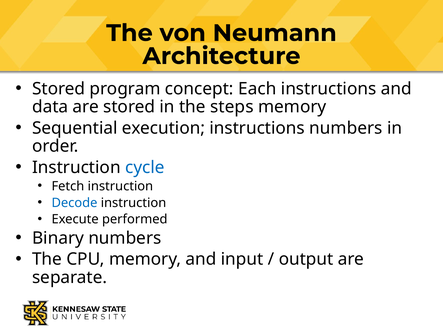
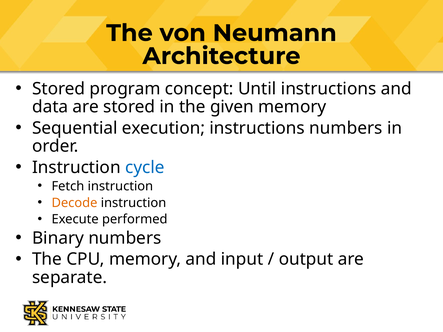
Each: Each -> Until
steps: steps -> given
Decode colour: blue -> orange
